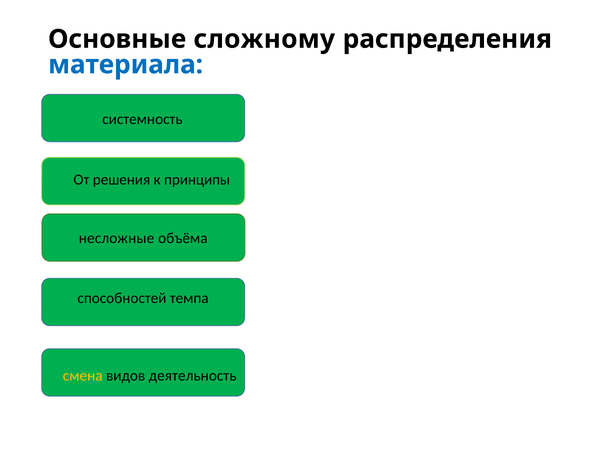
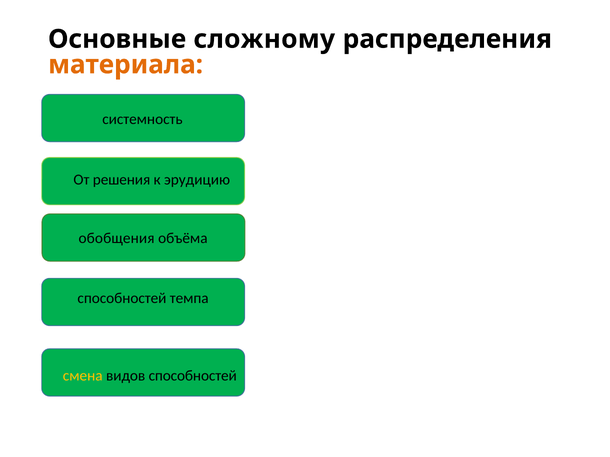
материала colour: blue -> orange
принципы: принципы -> эрудицию
несложные: несложные -> обобщения
видов деятельность: деятельность -> способностей
